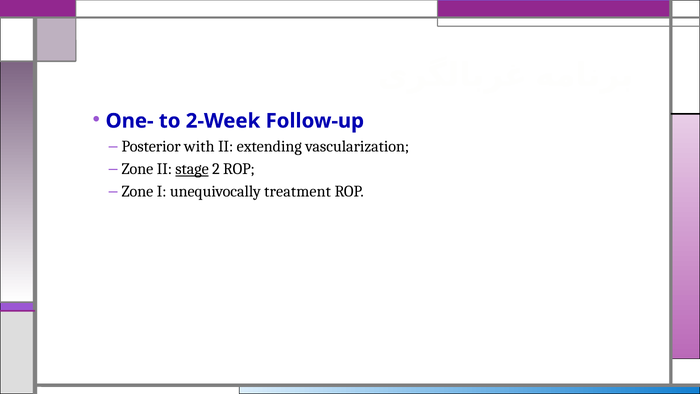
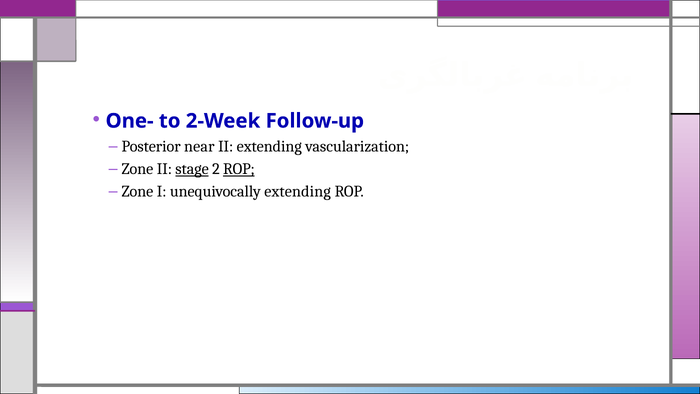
with: with -> near
ROP at (239, 169) underline: none -> present
unequivocally treatment: treatment -> extending
